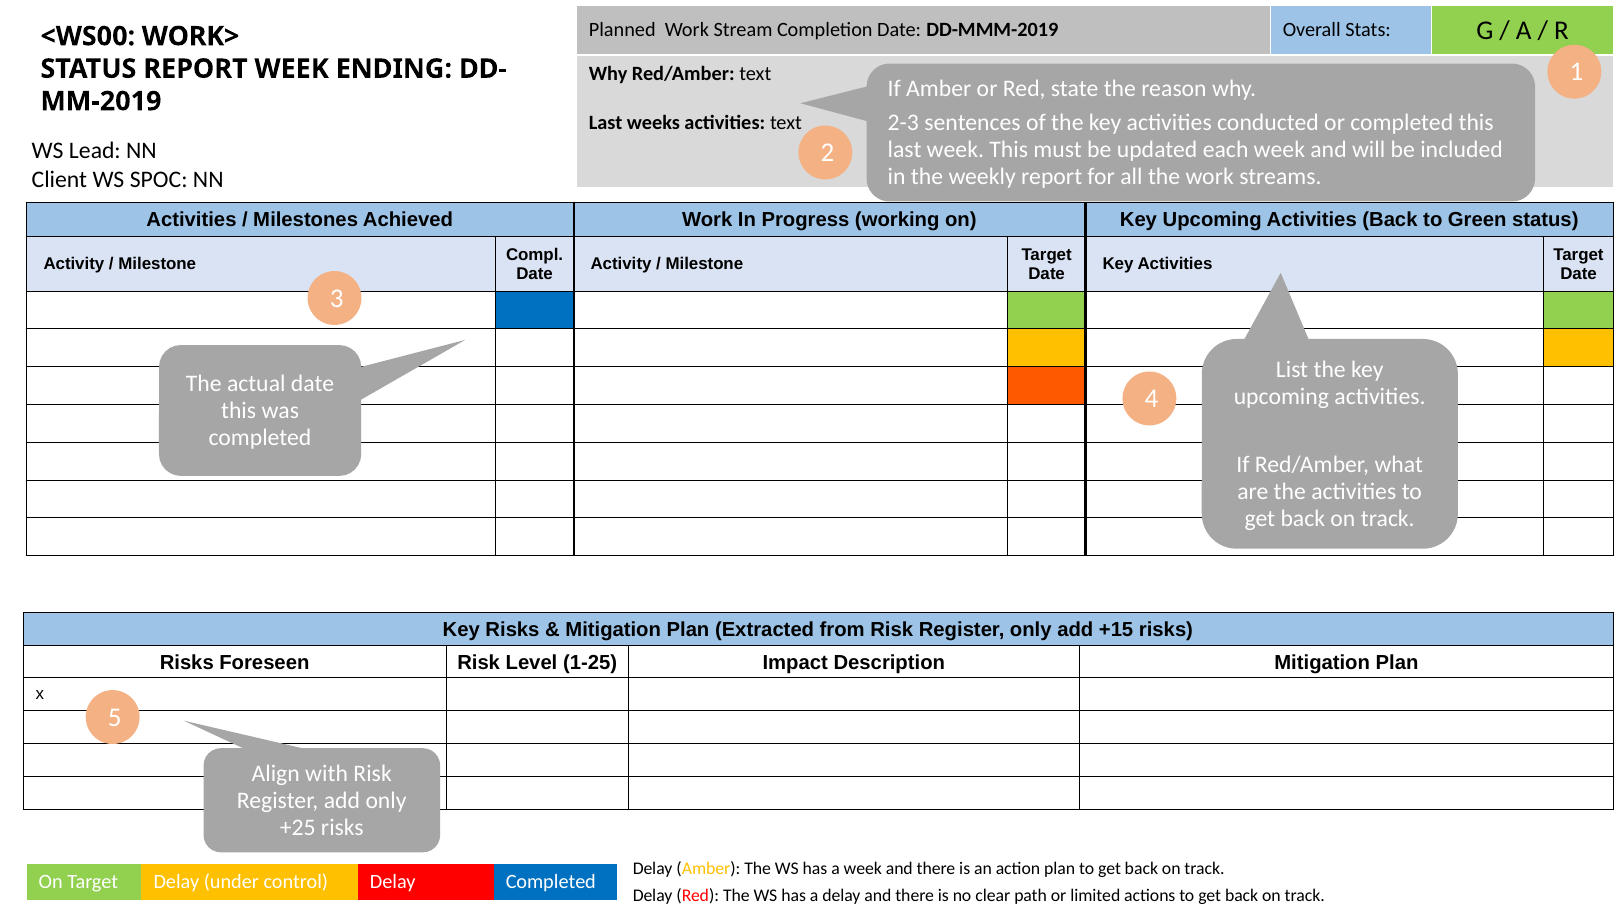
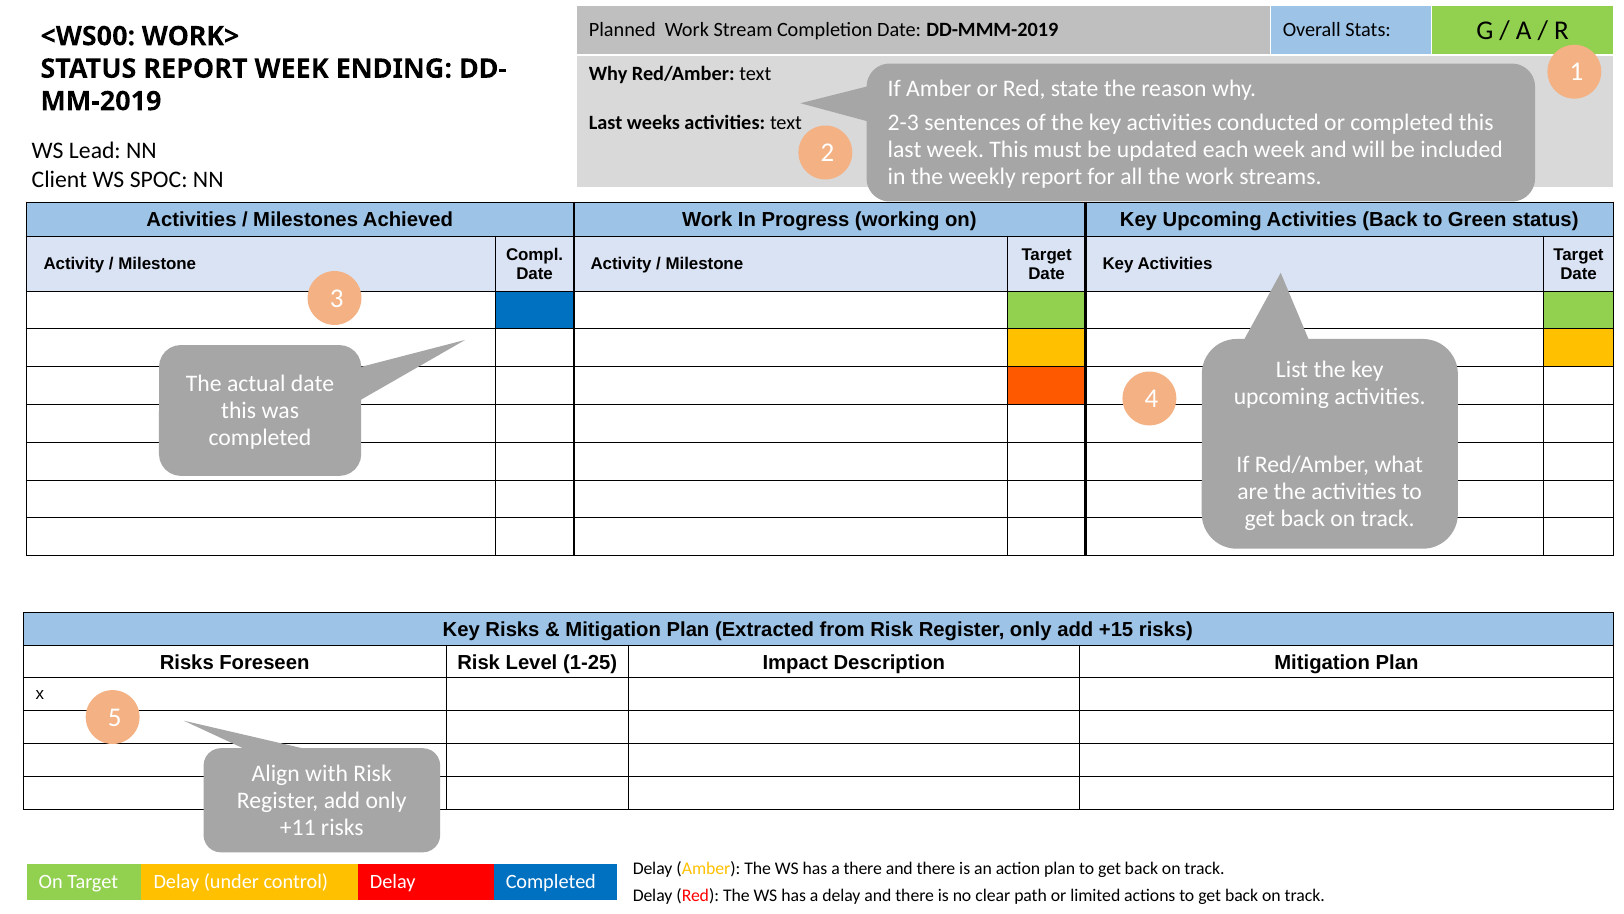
+25: +25 -> +11
a week: week -> there
